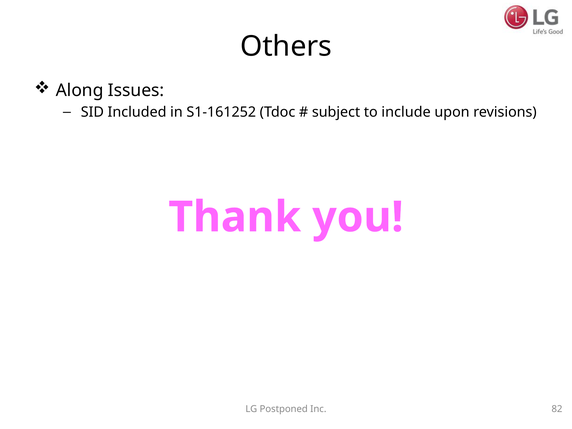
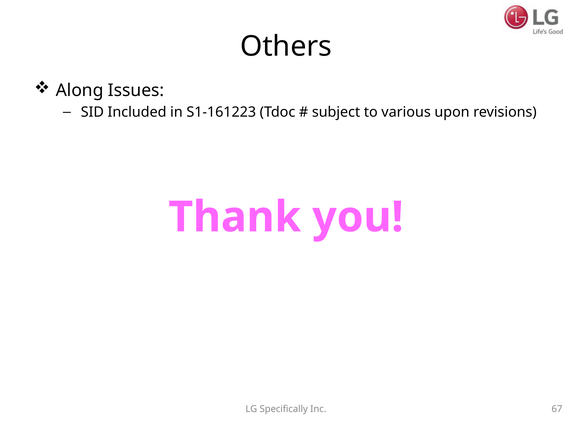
S1-161252: S1-161252 -> S1-161223
include: include -> various
Postponed: Postponed -> Specifically
82: 82 -> 67
